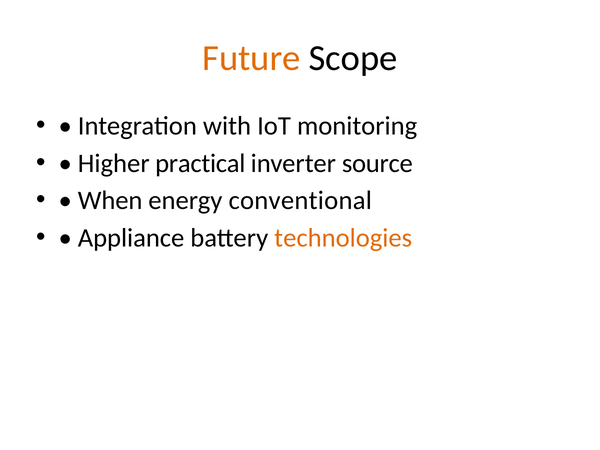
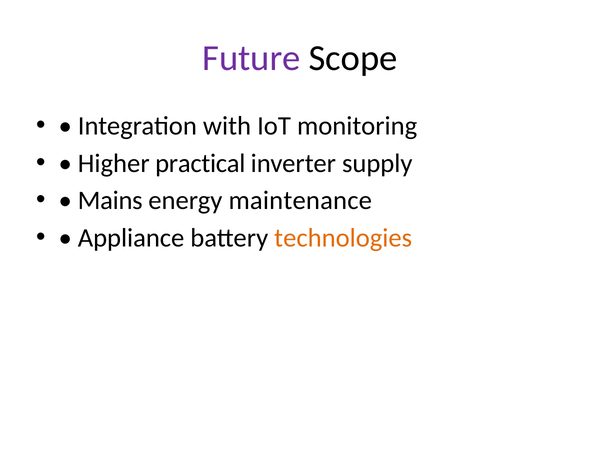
Future colour: orange -> purple
source: source -> supply
When: When -> Mains
conventional: conventional -> maintenance
